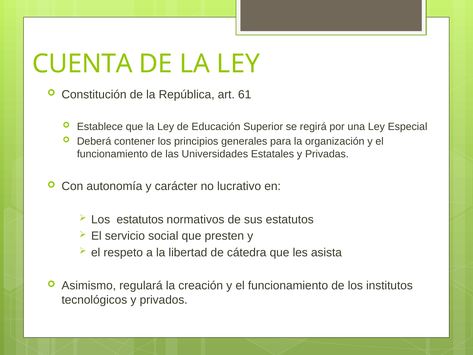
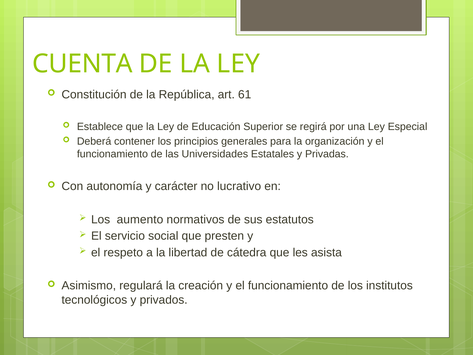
Los estatutos: estatutos -> aumento
